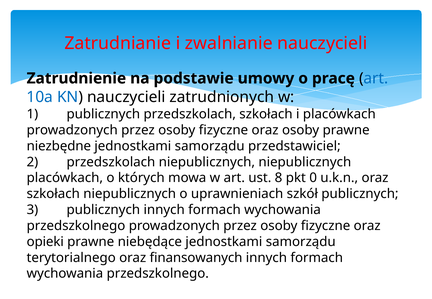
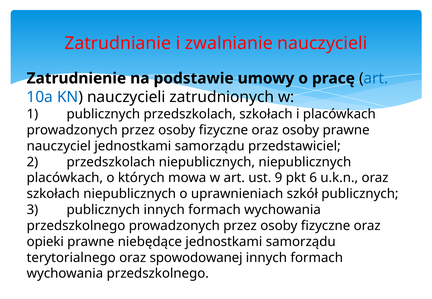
niezbędne: niezbędne -> nauczyciel
8: 8 -> 9
0: 0 -> 6
finansowanych: finansowanych -> spowodowanej
